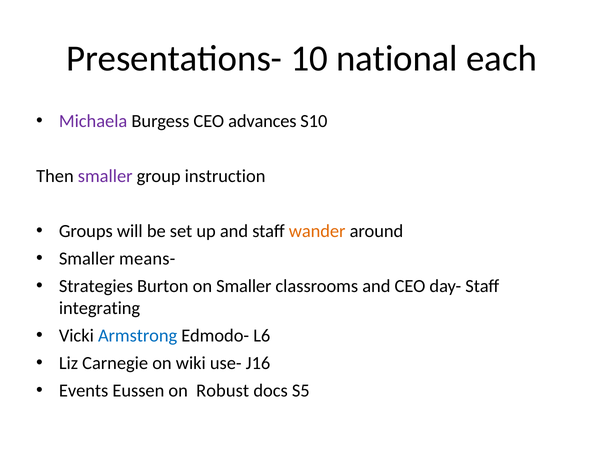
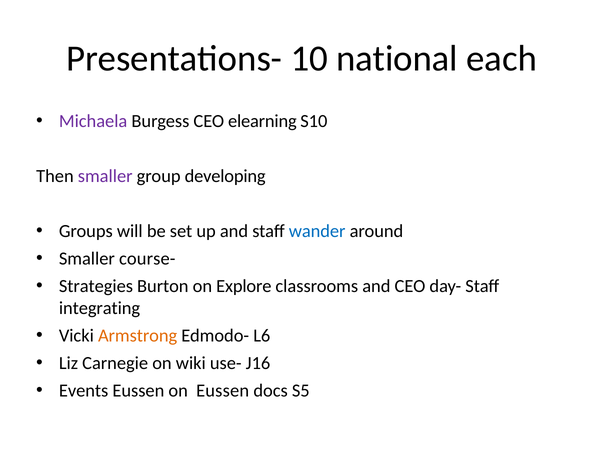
advances: advances -> elearning
instruction: instruction -> developing
wander colour: orange -> blue
means-: means- -> course-
on Smaller: Smaller -> Explore
Armstrong colour: blue -> orange
on Robust: Robust -> Eussen
